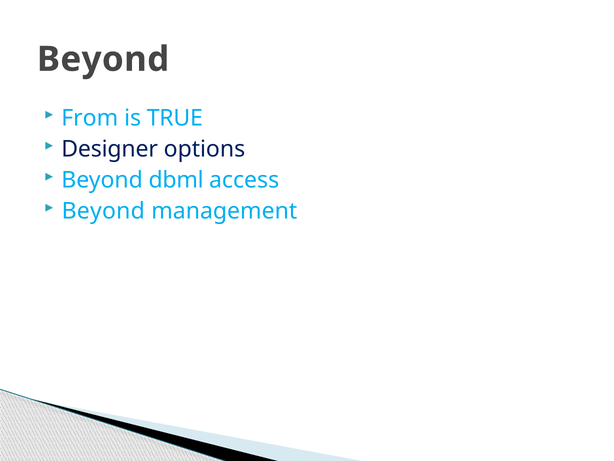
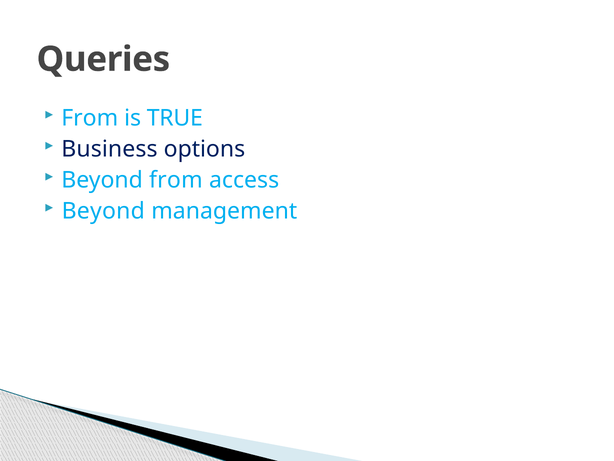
Beyond at (103, 59): Beyond -> Queries
Designer: Designer -> Business
Beyond dbml: dbml -> from
